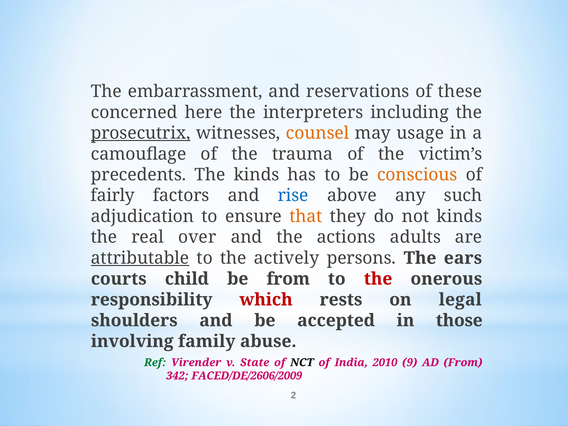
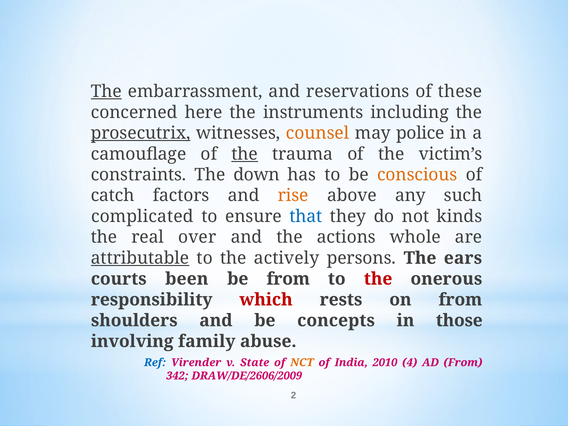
The at (106, 92) underline: none -> present
interpreters: interpreters -> instruments
usage: usage -> police
the at (245, 154) underline: none -> present
precedents: precedents -> constraints
The kinds: kinds -> down
fairly: fairly -> catch
rise colour: blue -> orange
adjudication: adjudication -> complicated
that colour: orange -> blue
adults: adults -> whole
child: child -> been
on legal: legal -> from
accepted: accepted -> concepts
Ref colour: green -> blue
NCT colour: black -> orange
9: 9 -> 4
FACED/DE/2606/2009: FACED/DE/2606/2009 -> DRAW/DE/2606/2009
